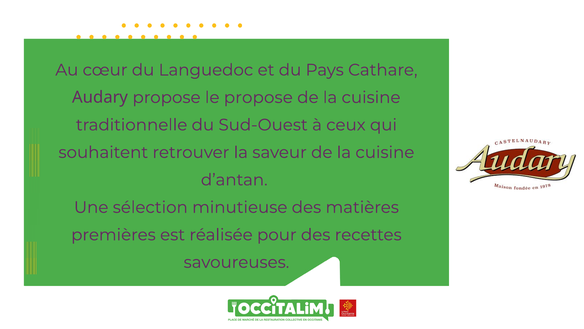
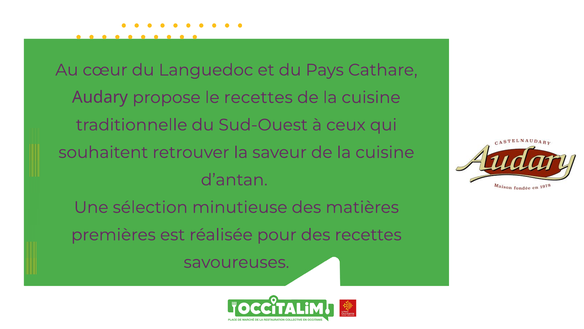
le propose: propose -> recettes
